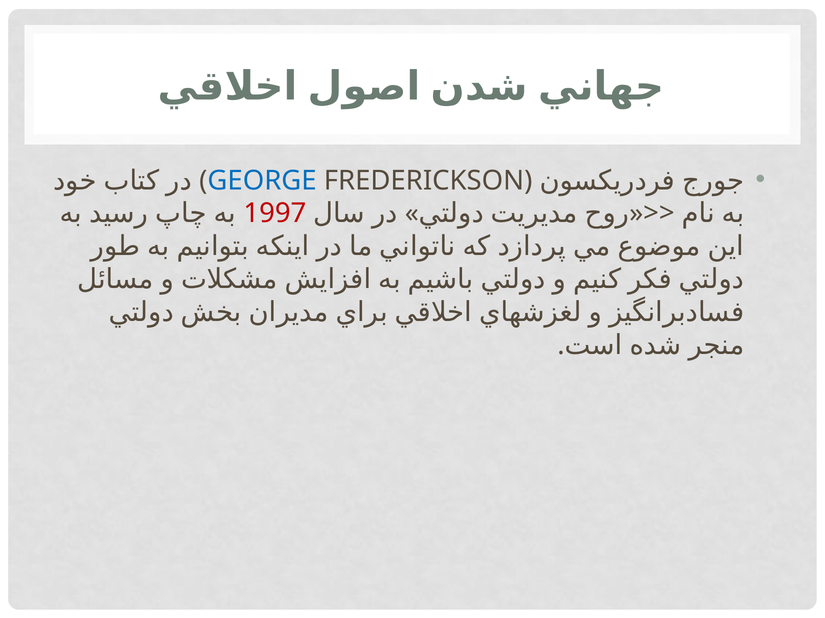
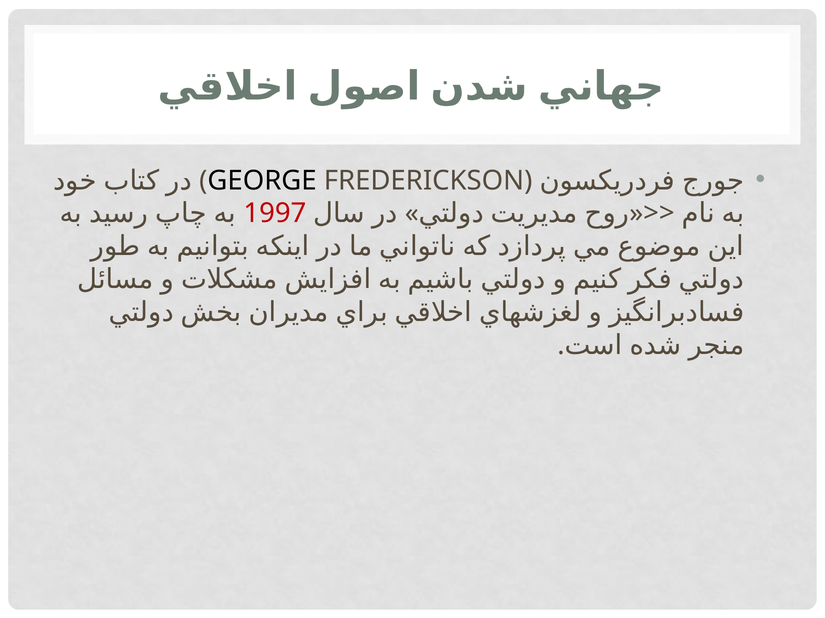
GEORGE colour: blue -> black
